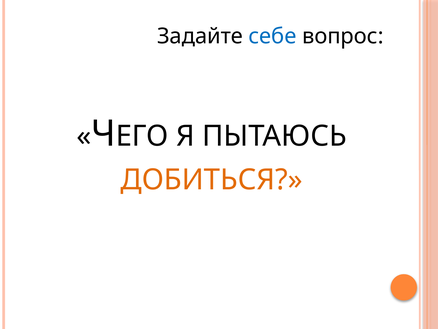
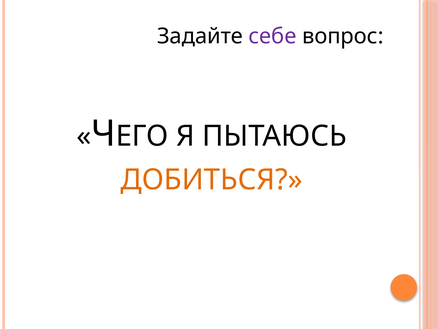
себе colour: blue -> purple
